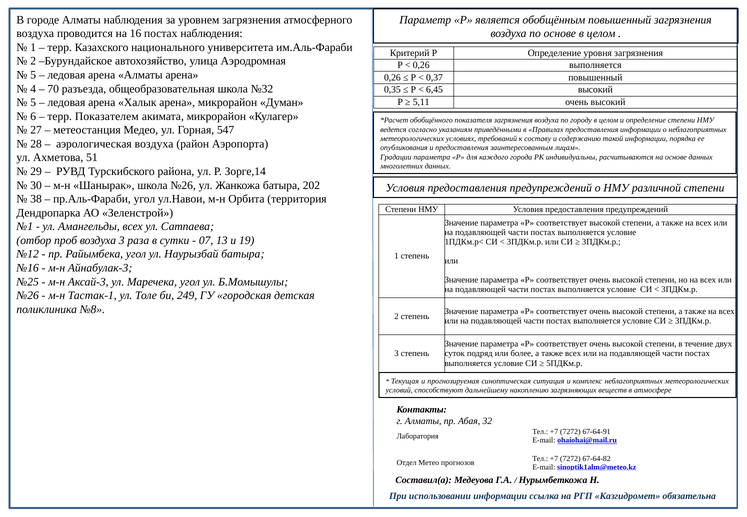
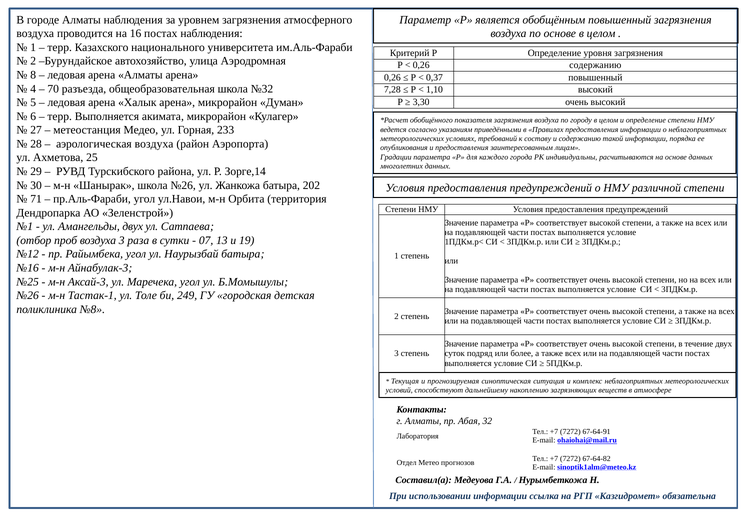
0,26 выполняется: выполняется -> содержанию
5 at (33, 75): 5 -> 8
0,35: 0,35 -> 7,28
6,45: 6,45 -> 1,10
5,11: 5,11 -> 3,30
терр Показателем: Показателем -> Выполняется
547: 547 -> 233
51: 51 -> 25
38: 38 -> 71
Амангельды всех: всех -> двух
